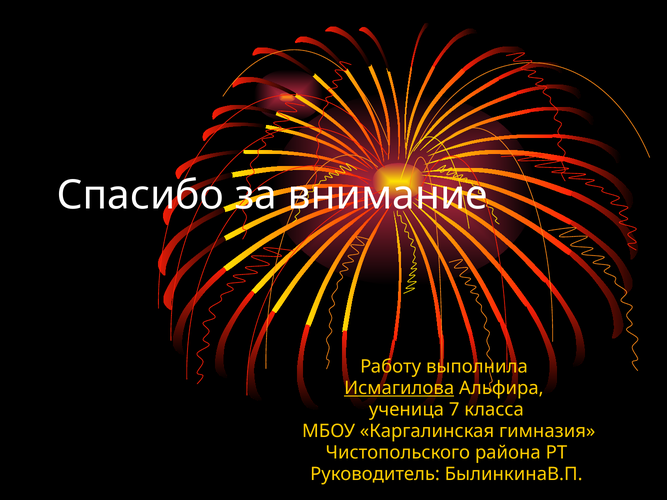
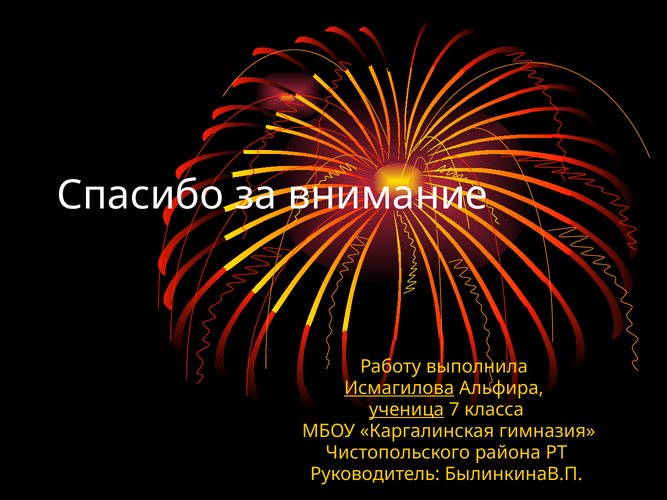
ученица underline: none -> present
